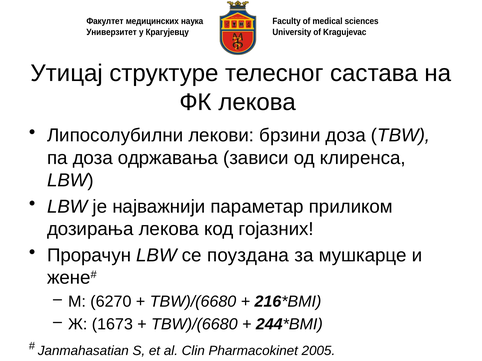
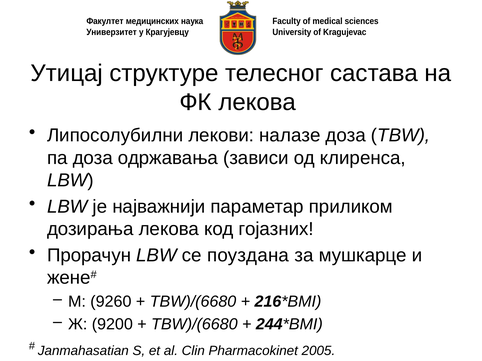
брзини: брзини -> налазе
6270: 6270 -> 9260
1673: 1673 -> 9200
